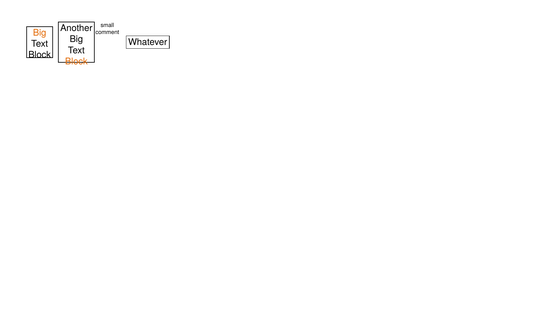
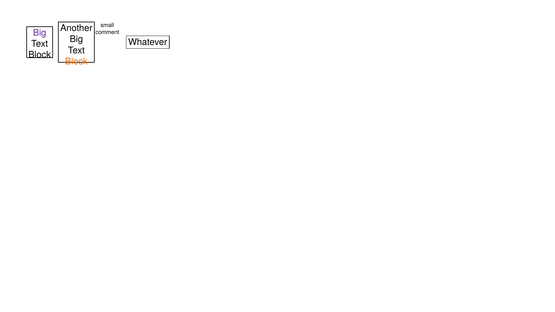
Big at (40, 33) colour: orange -> purple
